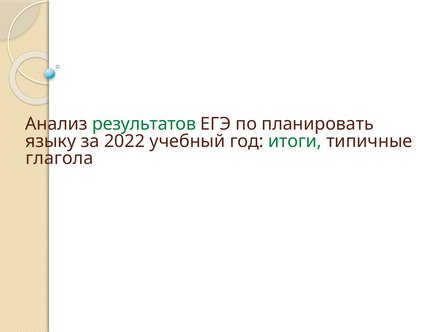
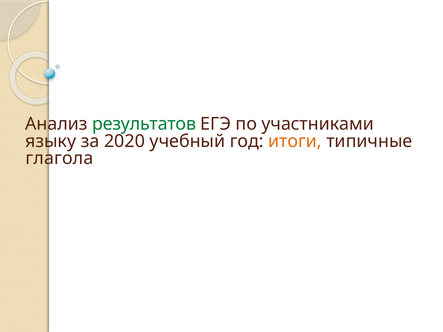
планировать: планировать -> участниками
2022: 2022 -> 2020
итоги colour: green -> orange
